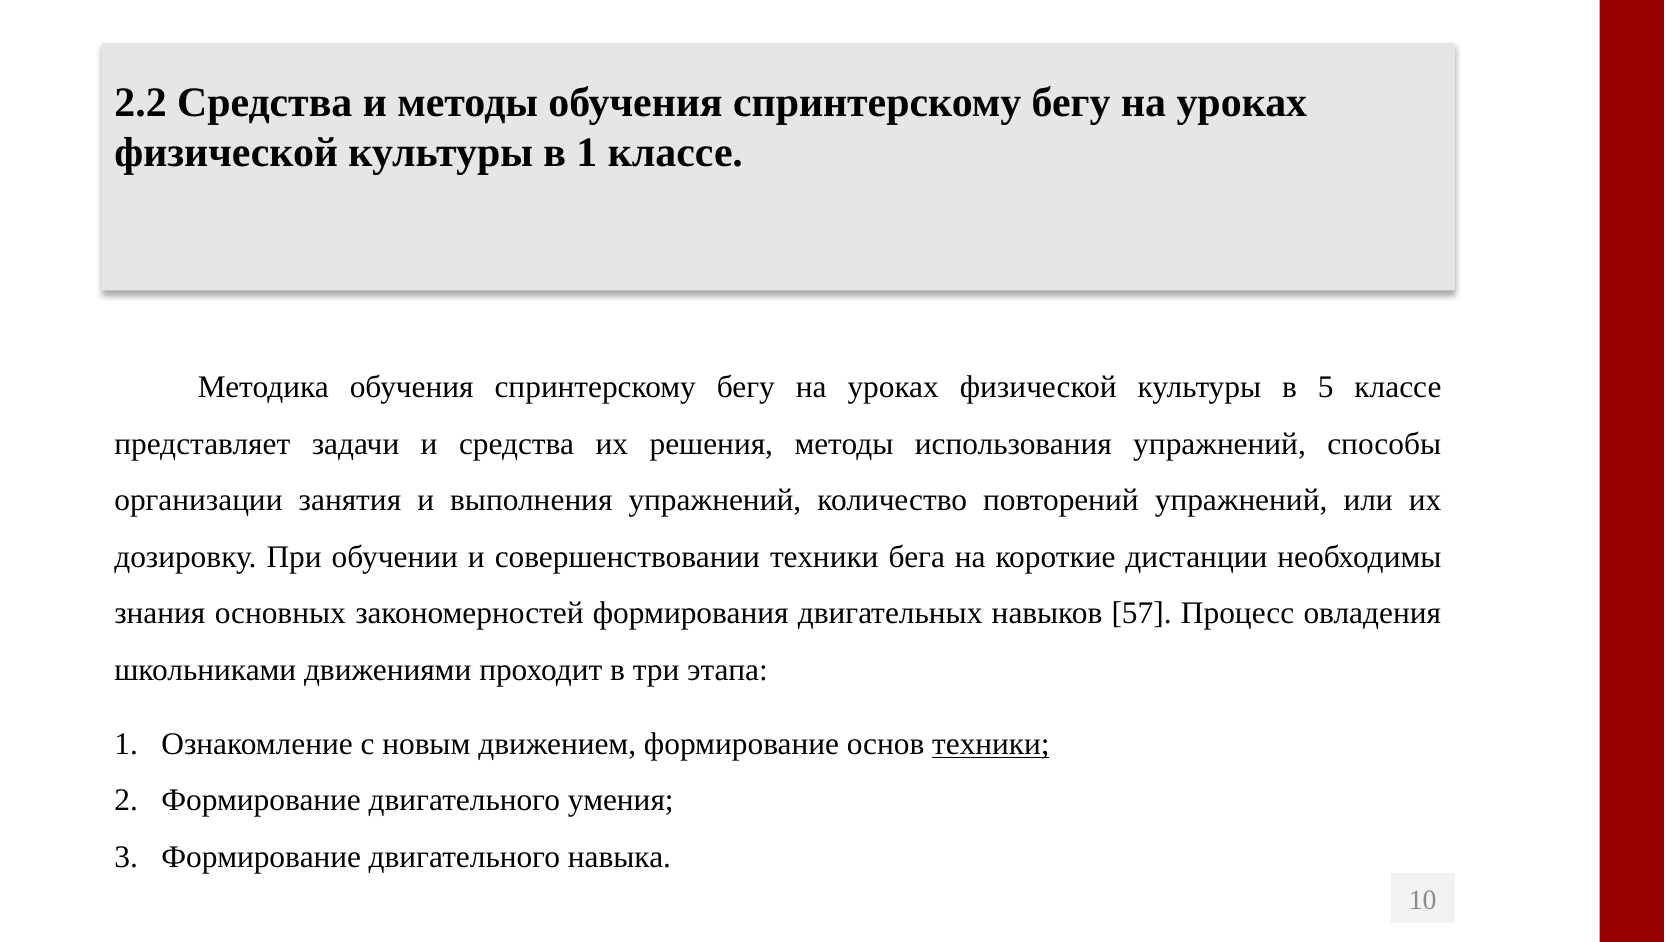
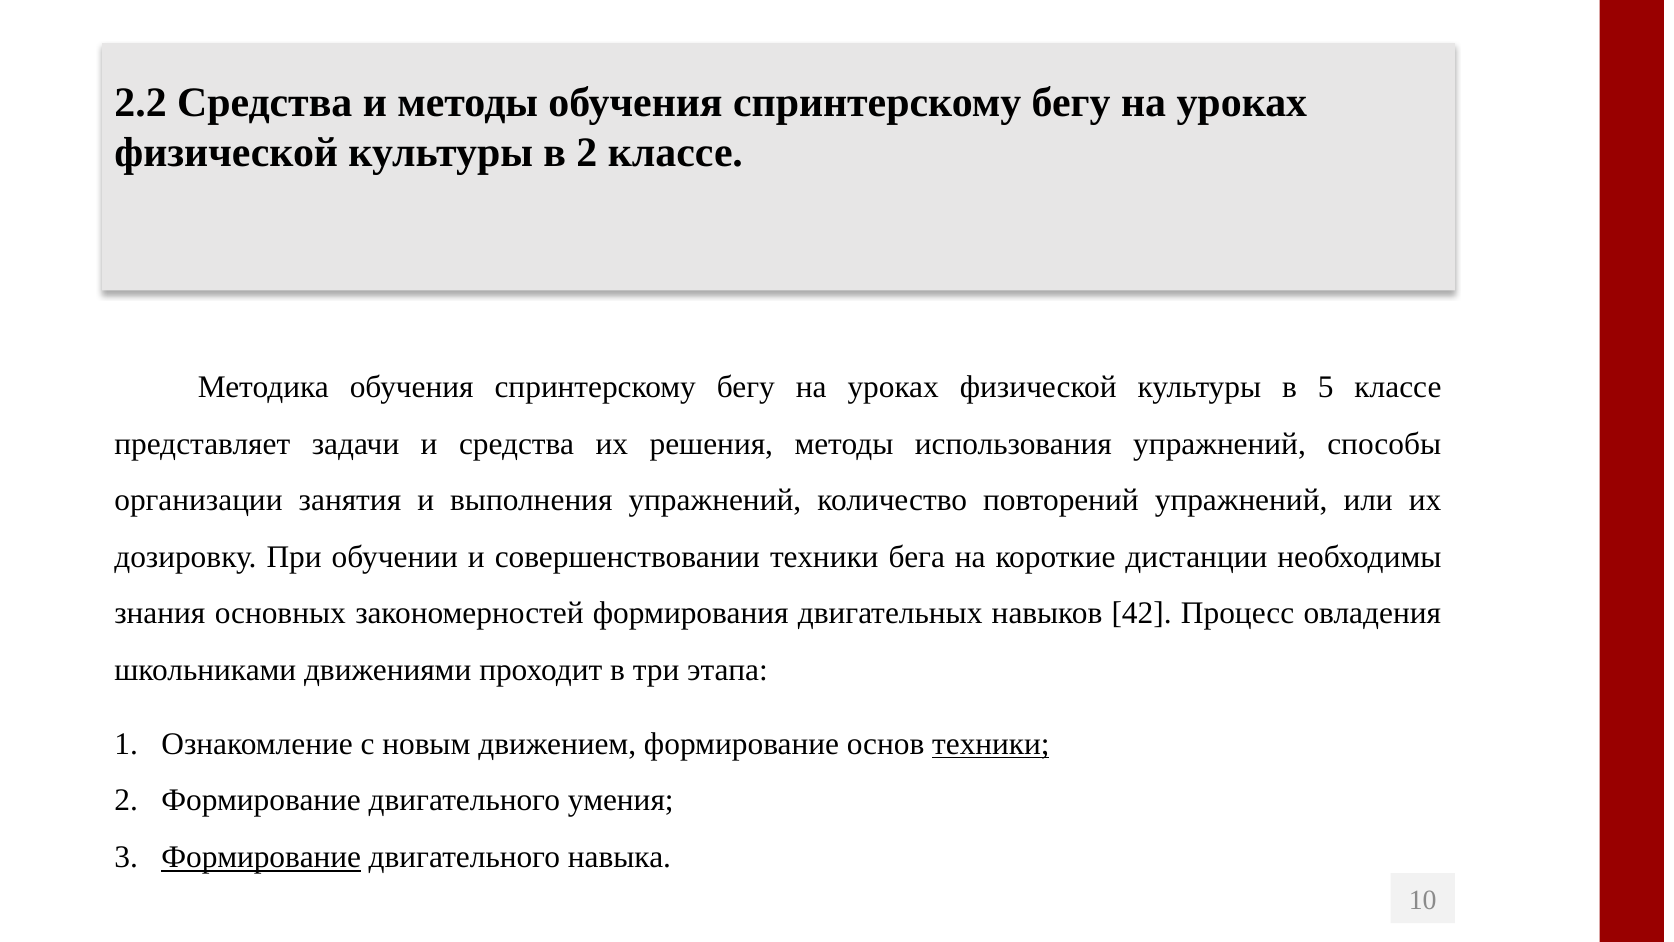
в 1: 1 -> 2
57: 57 -> 42
Формирование at (261, 857) underline: none -> present
